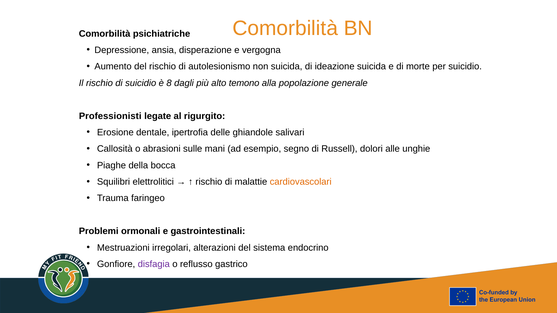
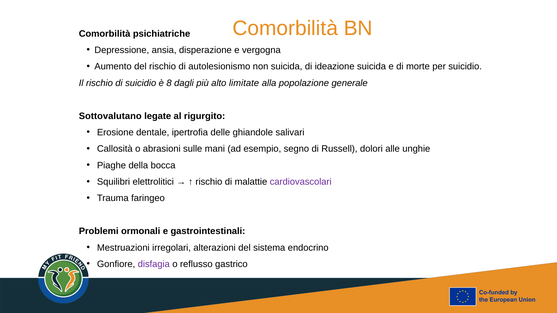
temono: temono -> limitate
Professionisti: Professionisti -> Sottovalutano
cardiovascolari colour: orange -> purple
